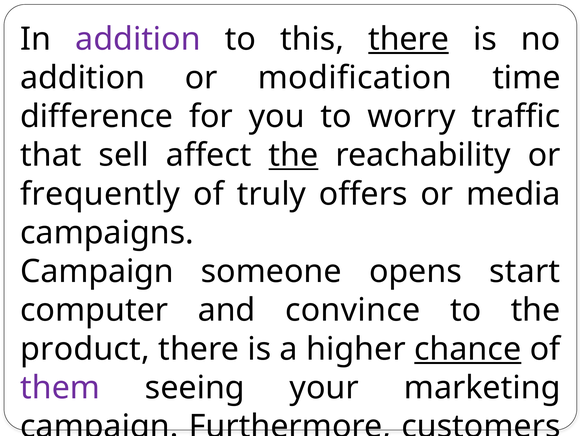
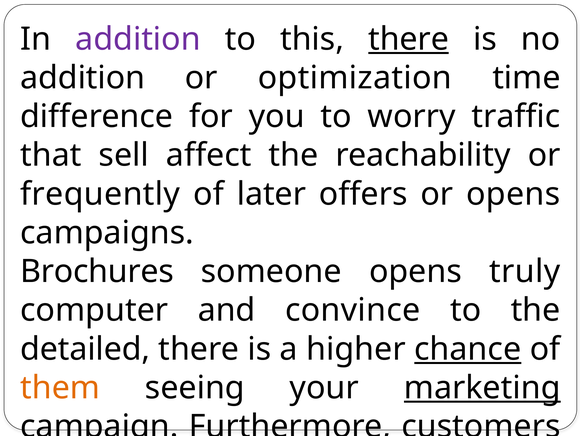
modification: modification -> optimization
the at (293, 155) underline: present -> none
truly: truly -> later
or media: media -> opens
Campaign at (97, 271): Campaign -> Brochures
start: start -> truly
product at (85, 349): product -> detailed
them colour: purple -> orange
marketing underline: none -> present
